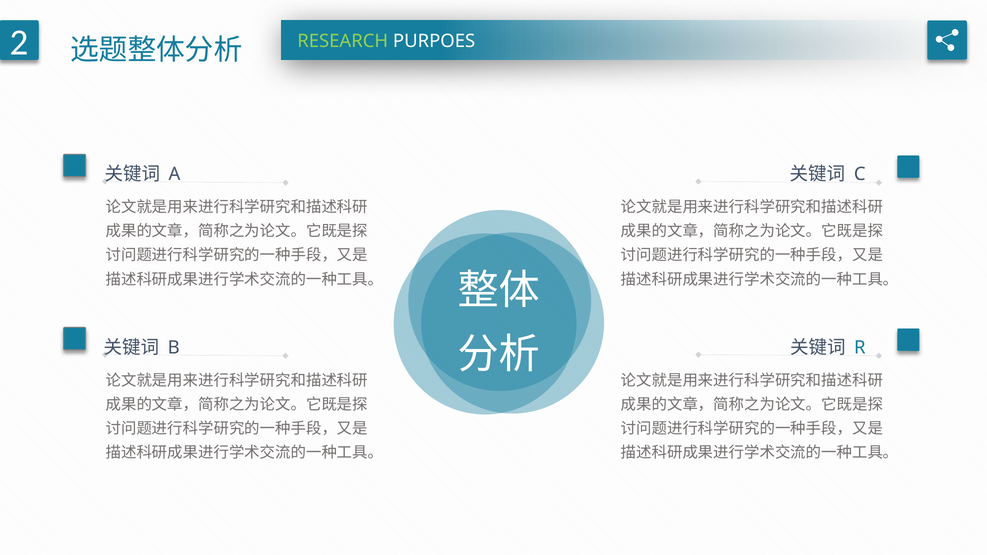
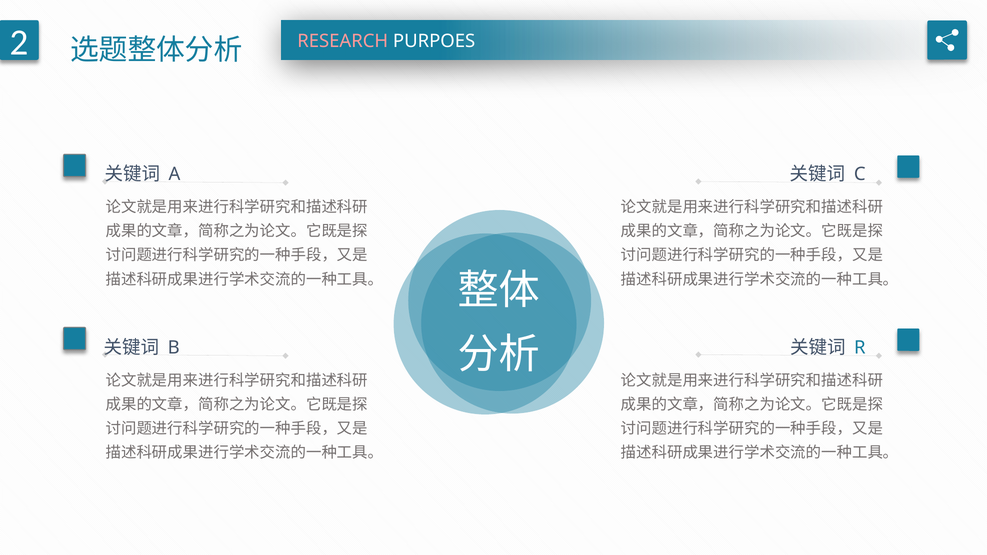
RESEARCH colour: light green -> pink
